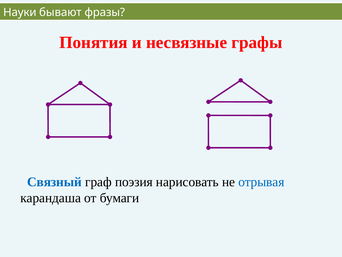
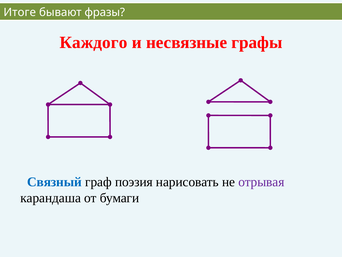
Науки: Науки -> Итоге
Понятия: Понятия -> Каждого
отрывая colour: blue -> purple
